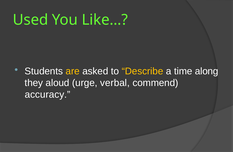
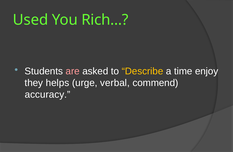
Like…: Like… -> Rich…
are colour: yellow -> pink
along: along -> enjoy
aloud: aloud -> helps
